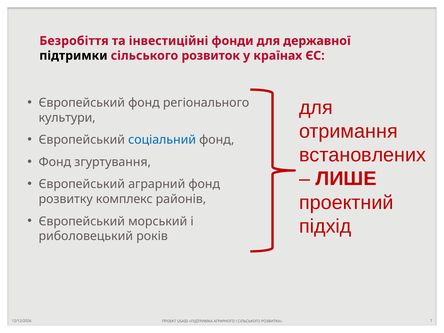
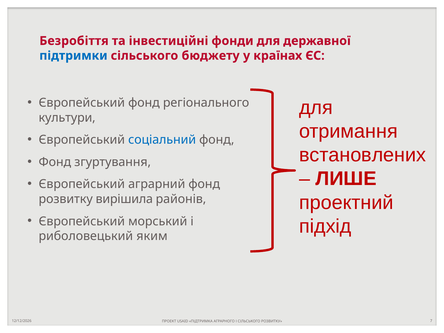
підтримки colour: black -> blue
розвиток: розвиток -> бюджету
комплекс: комплекс -> вирішила
років: років -> яким
